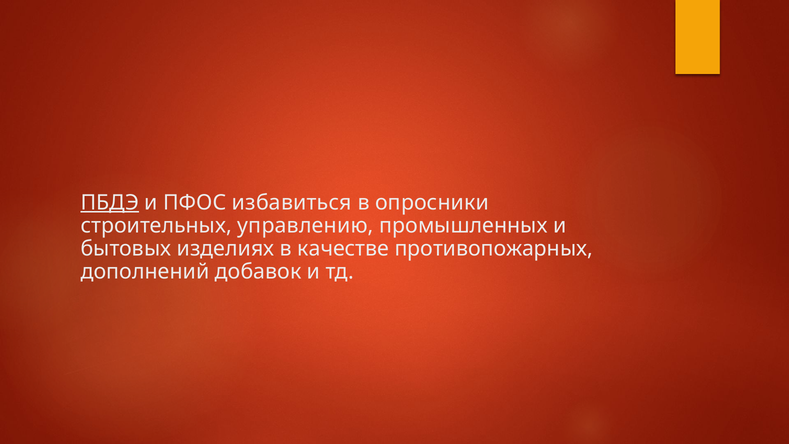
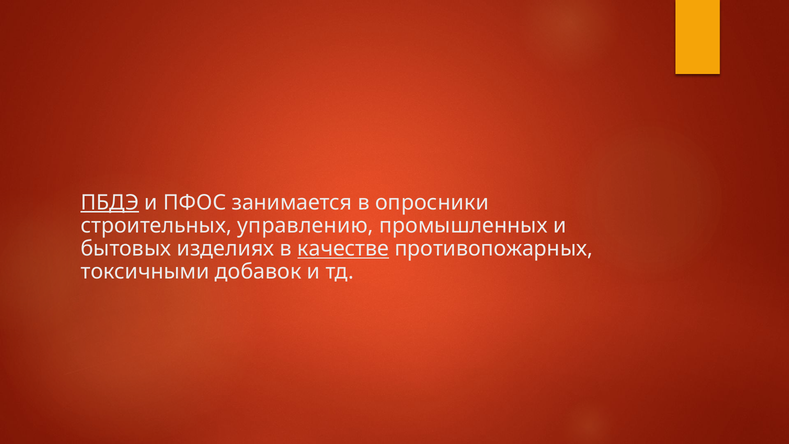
избавиться: избавиться -> занимается
качестве underline: none -> present
дополнений: дополнений -> токсичными
